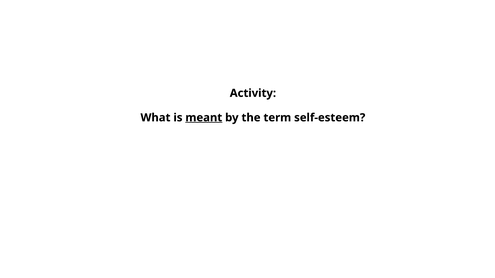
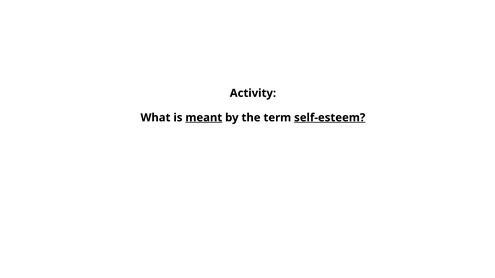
self-esteem underline: none -> present
